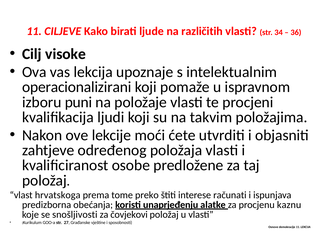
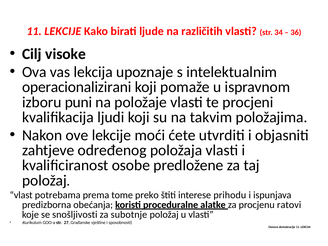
11 CILJEVE: CILJEVE -> LEKCIJE
hrvatskoga: hrvatskoga -> potrebama
računati: računati -> prihodu
unaprjeđenju: unaprjeđenju -> proceduralne
kaznu: kaznu -> ratovi
čovjekovi: čovjekovi -> subotnje
